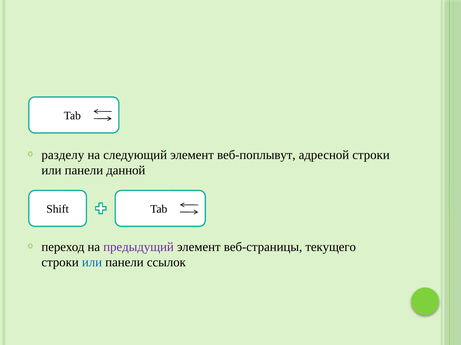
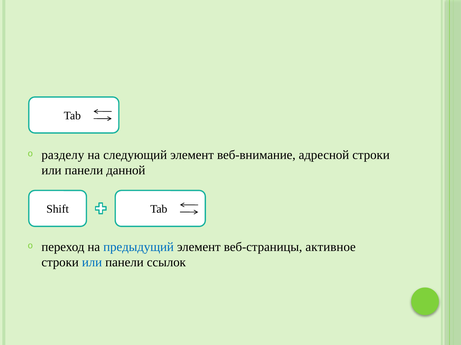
веб-поплывут: веб-поплывут -> веб-внимание
предыдущий colour: purple -> blue
текущего: текущего -> активное
